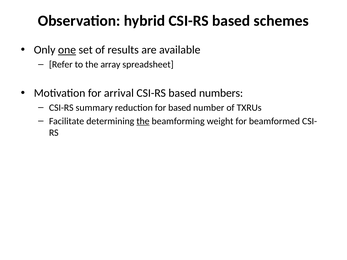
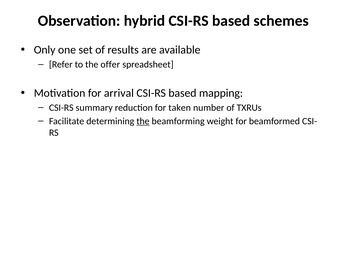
one underline: present -> none
array: array -> offer
numbers: numbers -> mapping
for based: based -> taken
